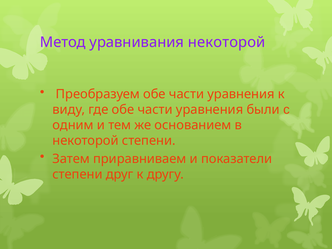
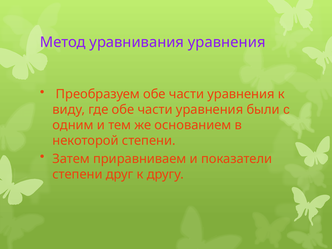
уравнивания некоторой: некоторой -> уравнения
